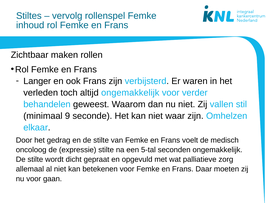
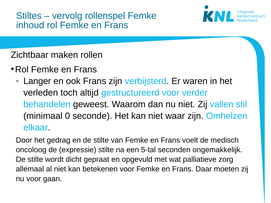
altijd ongemakkelijk: ongemakkelijk -> gestructureerd
9: 9 -> 0
